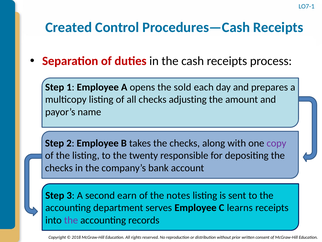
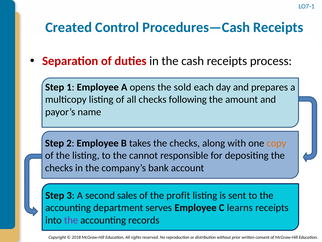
adjusting: adjusting -> following
copy colour: purple -> orange
twenty: twenty -> cannot
earn: earn -> sales
notes: notes -> profit
